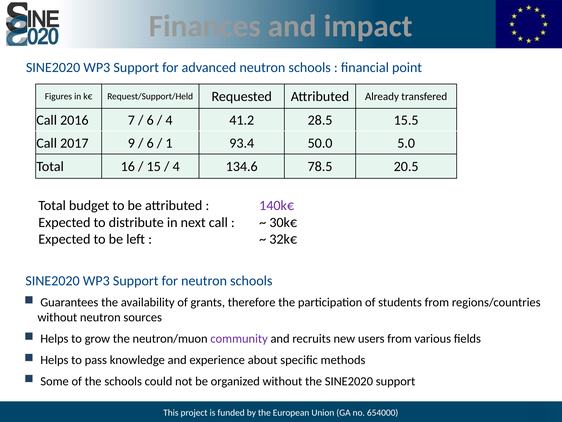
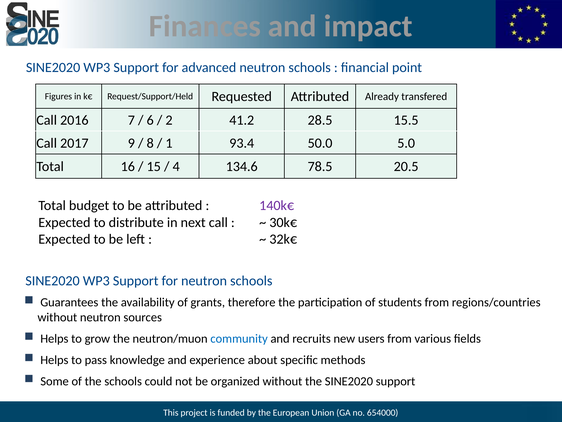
4 at (169, 120): 4 -> 2
6 at (150, 143): 6 -> 8
community colour: purple -> blue
